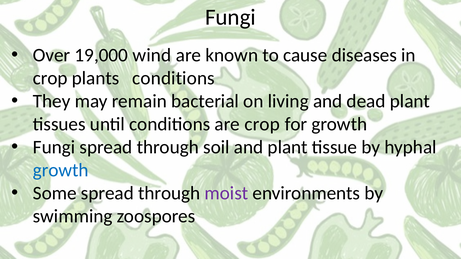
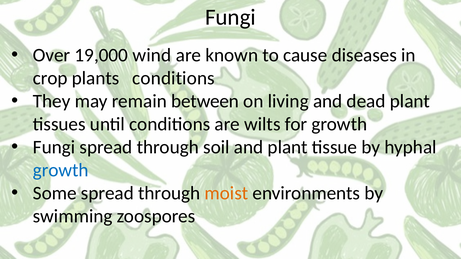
bacterial: bacterial -> between
are crop: crop -> wilts
moist colour: purple -> orange
